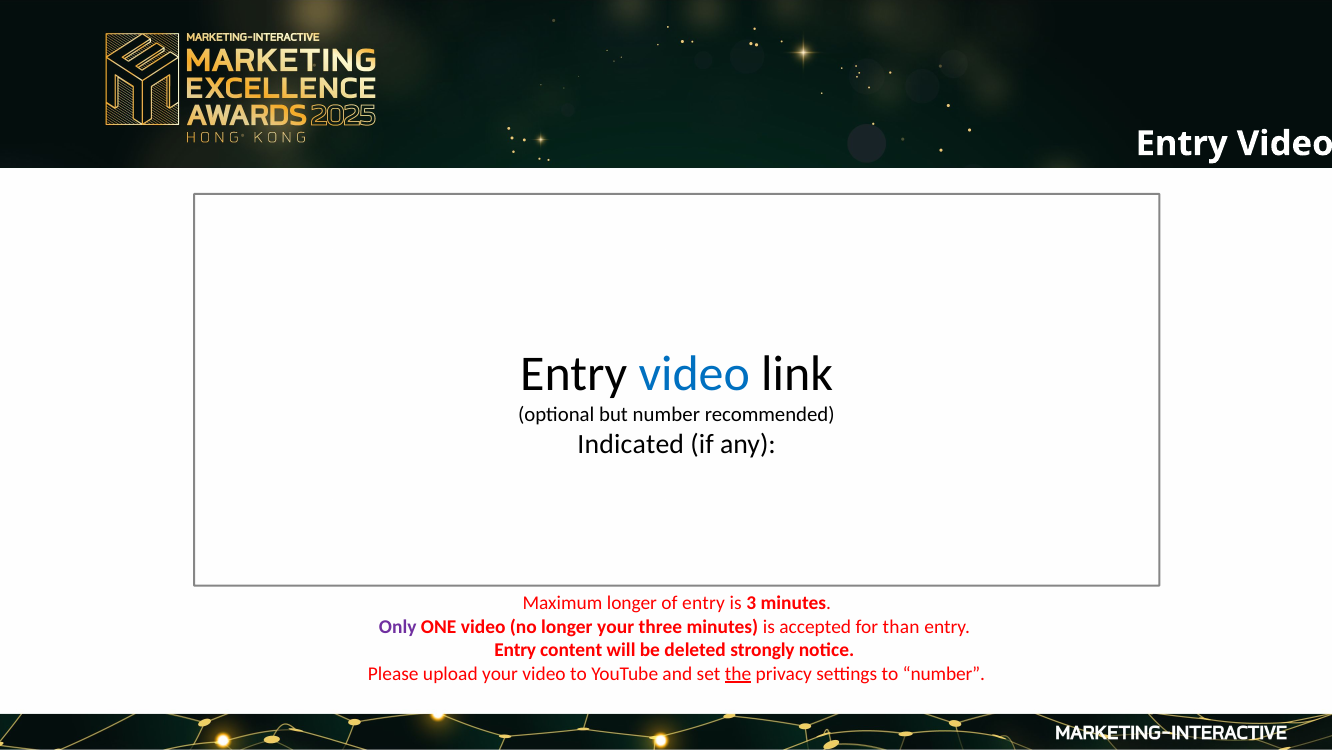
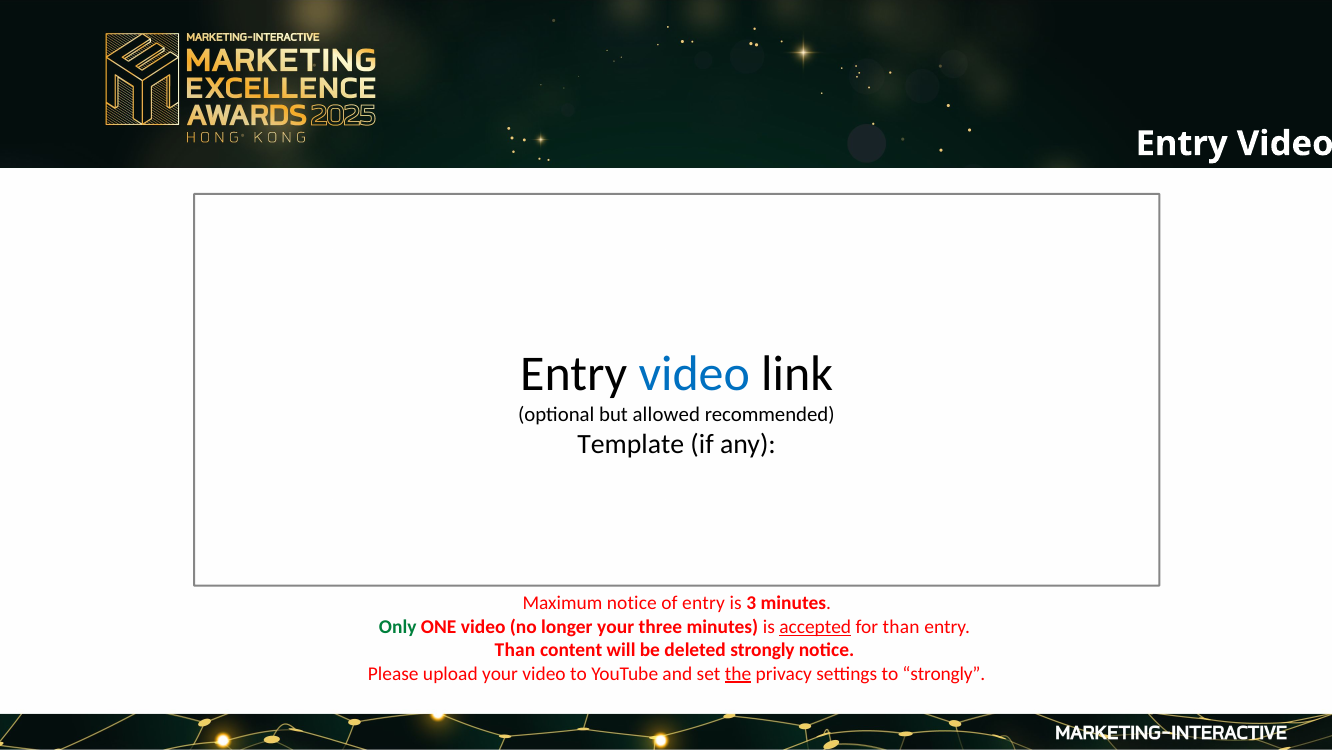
but number: number -> allowed
Indicated: Indicated -> Template
Maximum longer: longer -> notice
Only colour: purple -> green
accepted underline: none -> present
Entry at (515, 650): Entry -> Than
to number: number -> strongly
